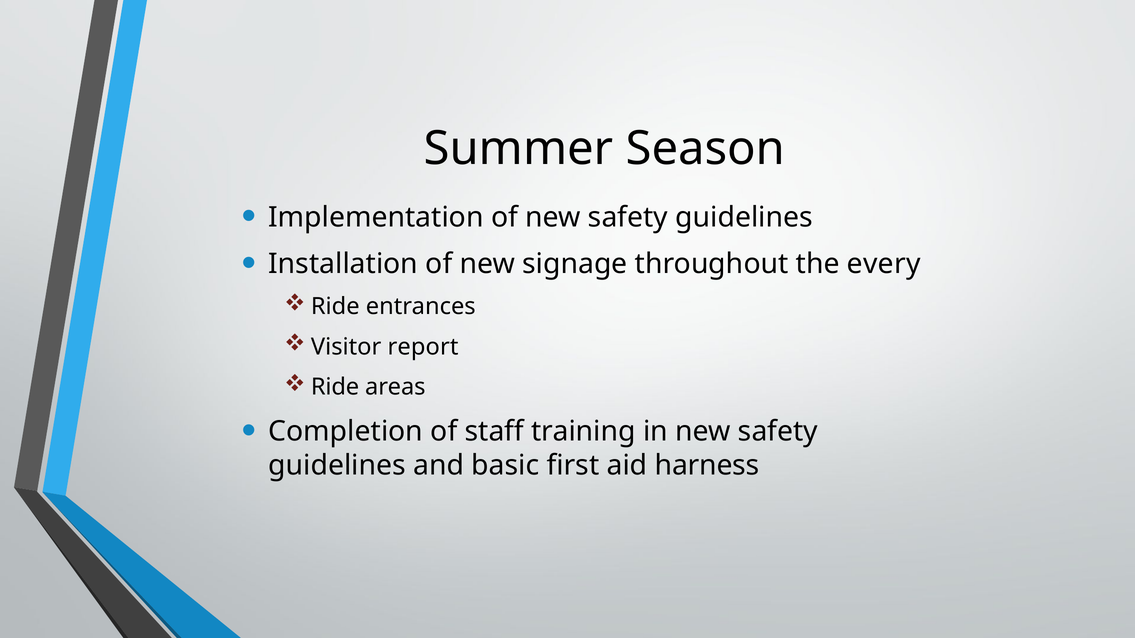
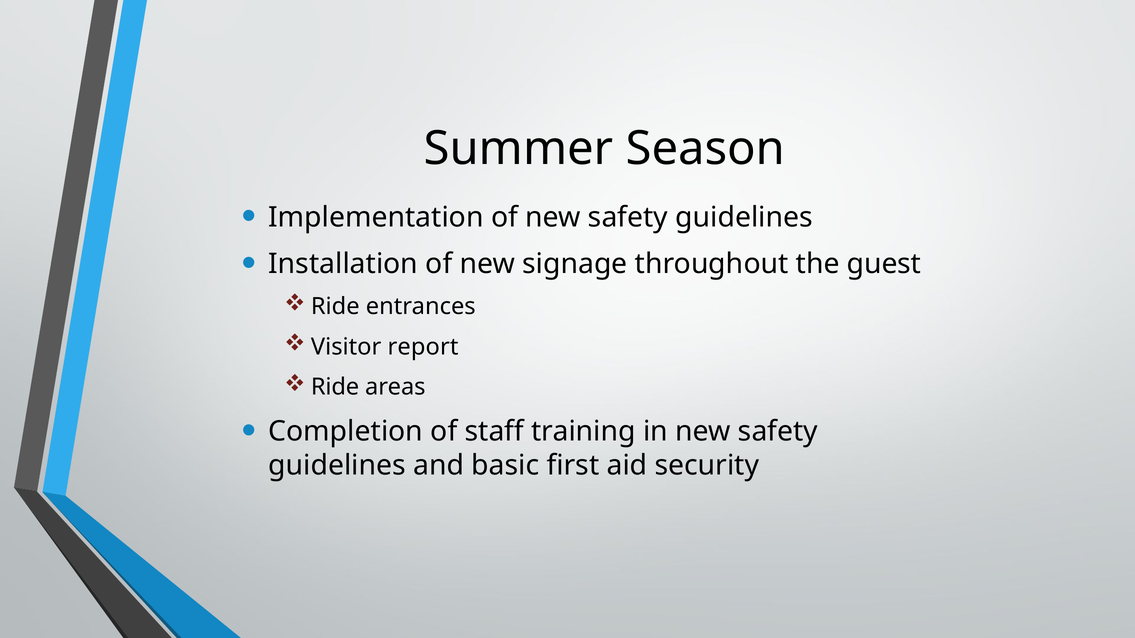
every: every -> guest
harness: harness -> security
